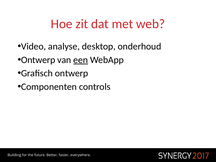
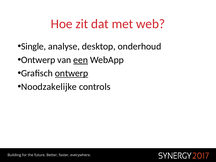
Video: Video -> Single
ontwerp at (72, 73) underline: none -> present
Componenten: Componenten -> Noodzakelijke
